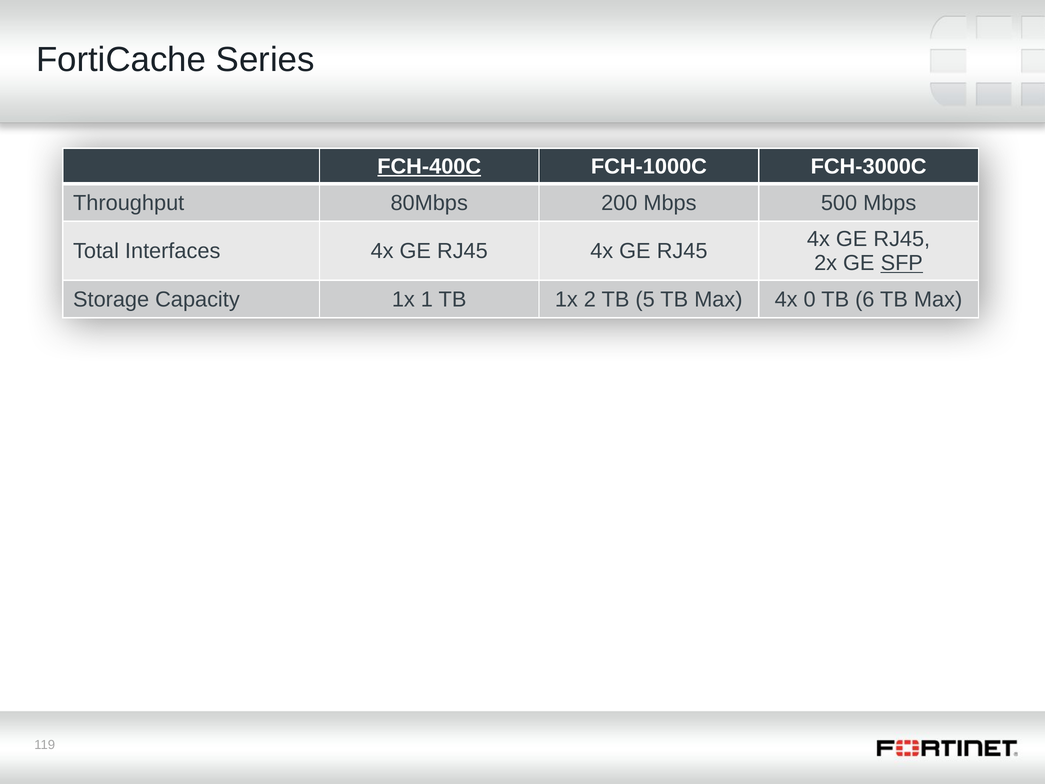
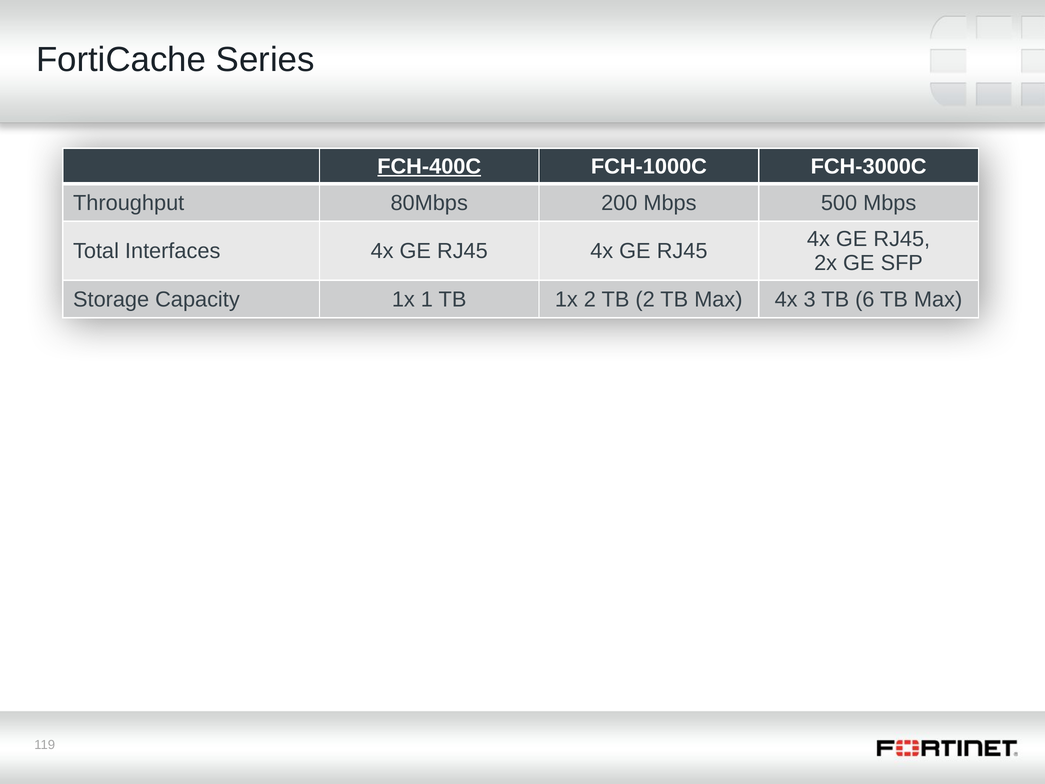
SFP underline: present -> none
TB 5: 5 -> 2
0: 0 -> 3
